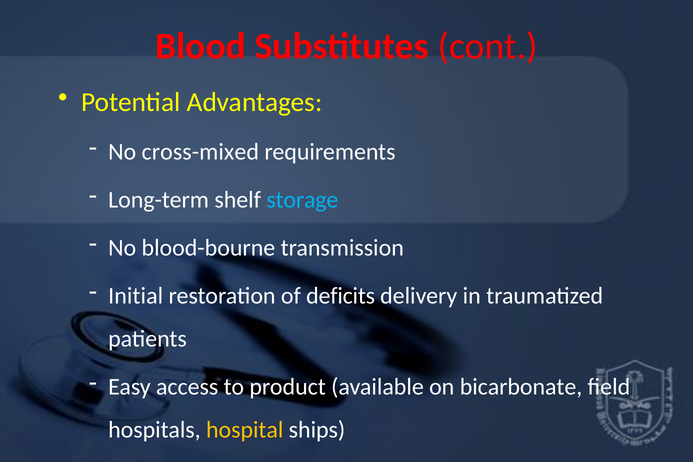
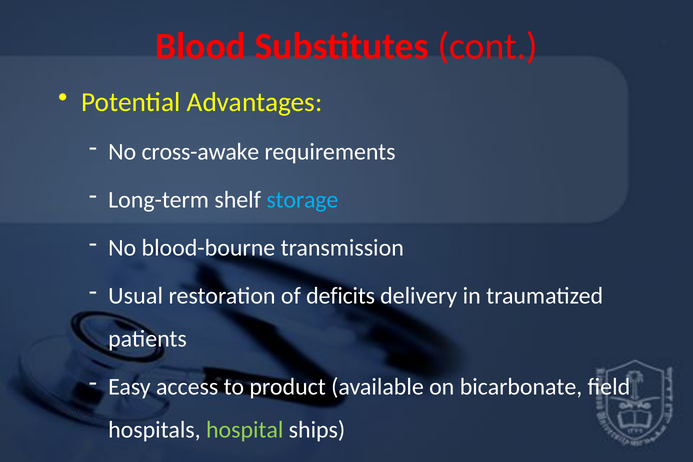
cross-mixed: cross-mixed -> cross-awake
Initial: Initial -> Usual
hospital colour: yellow -> light green
